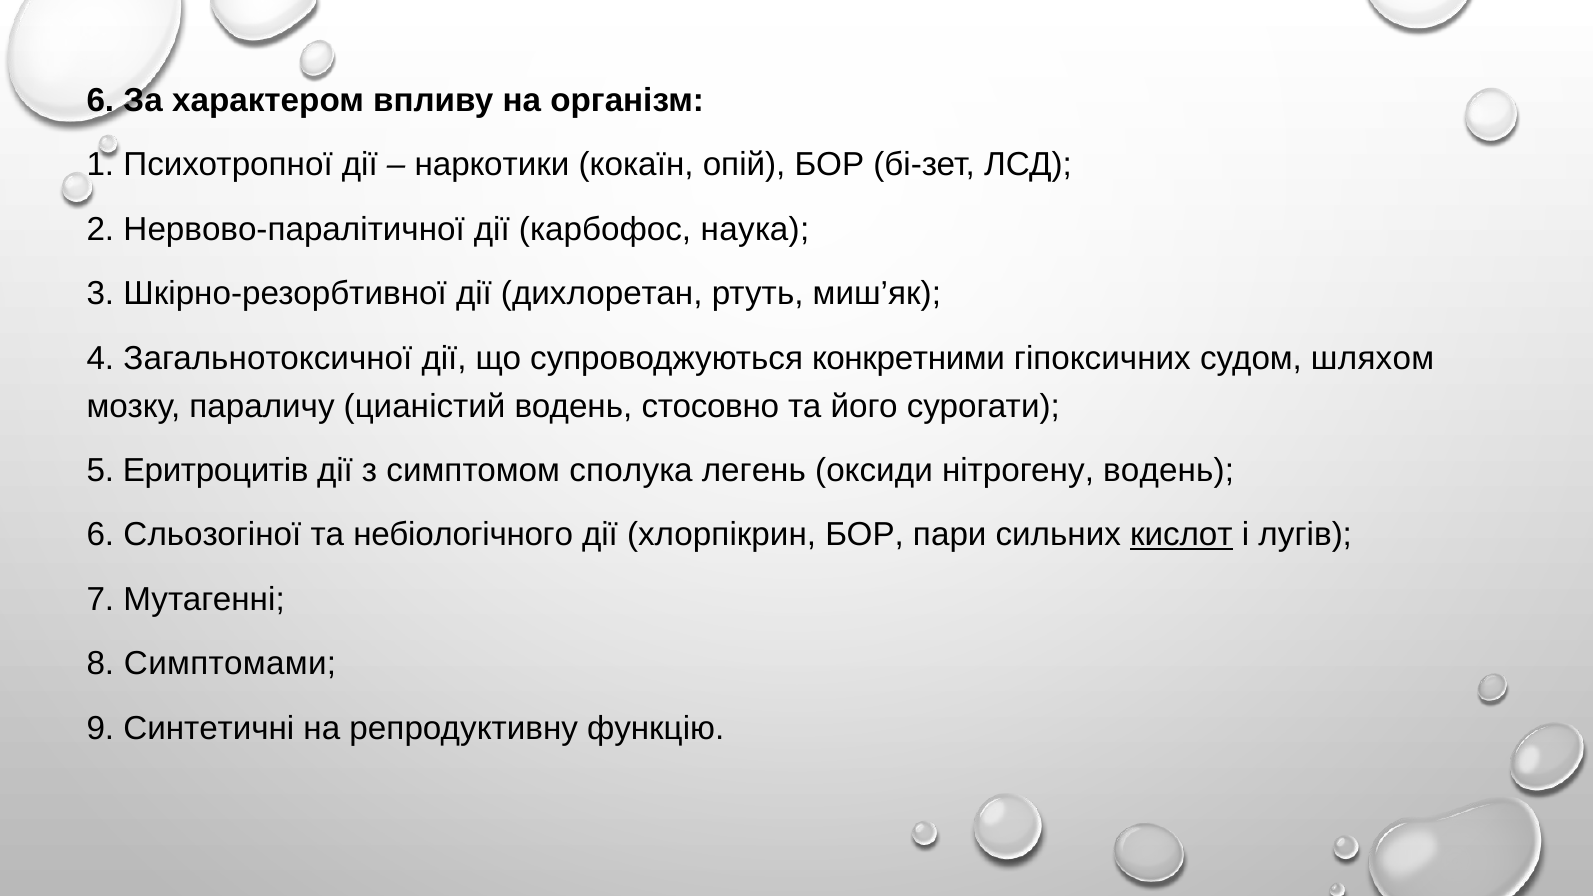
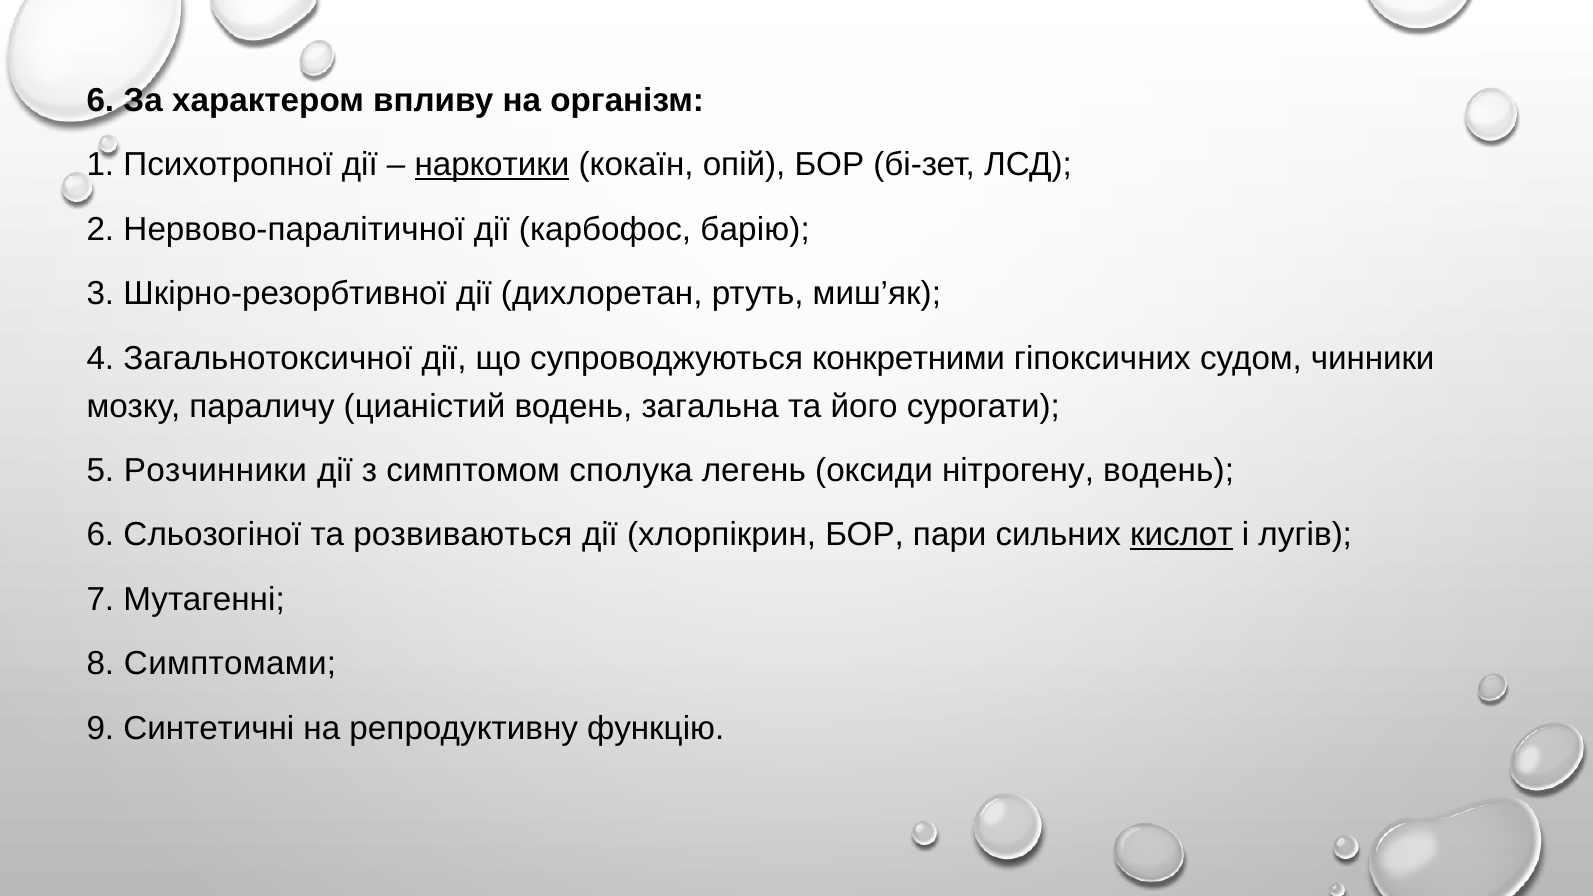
наркотики underline: none -> present
наука: наука -> барію
шляхом: шляхом -> чинники
стосовно: стосовно -> загальна
Еритроцитів: Еритроцитів -> Розчинники
небіологічного: небіологічного -> розвиваються
